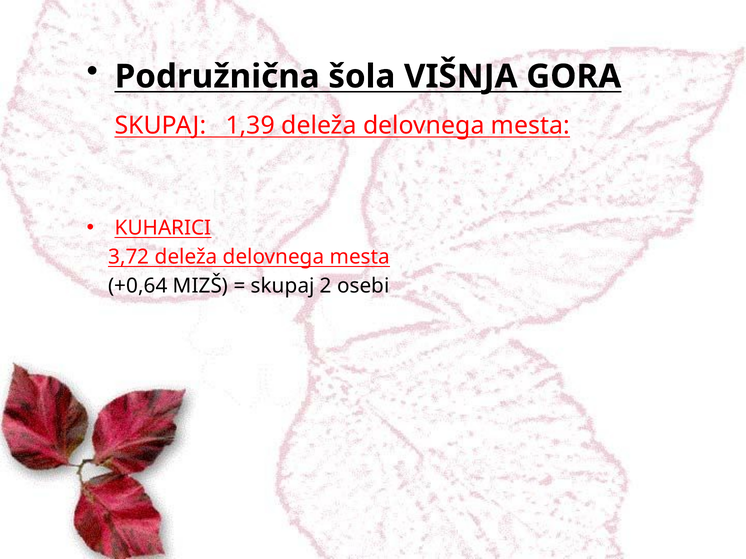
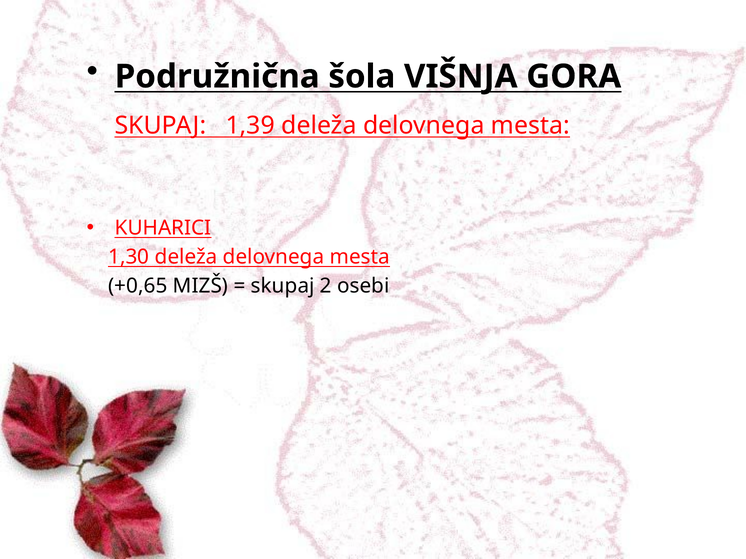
3,72: 3,72 -> 1,30
+0,64: +0,64 -> +0,65
